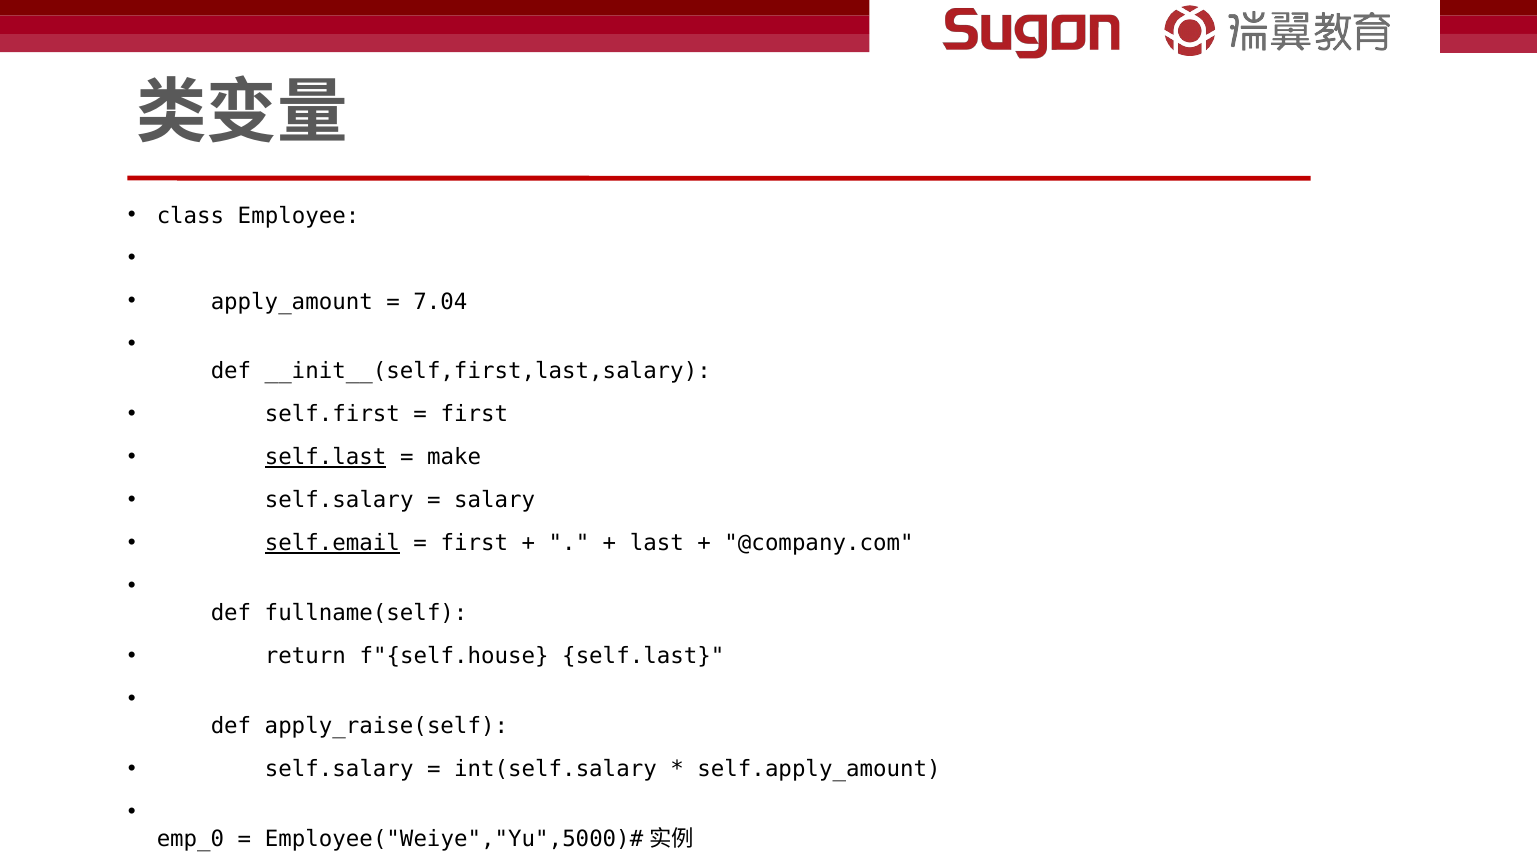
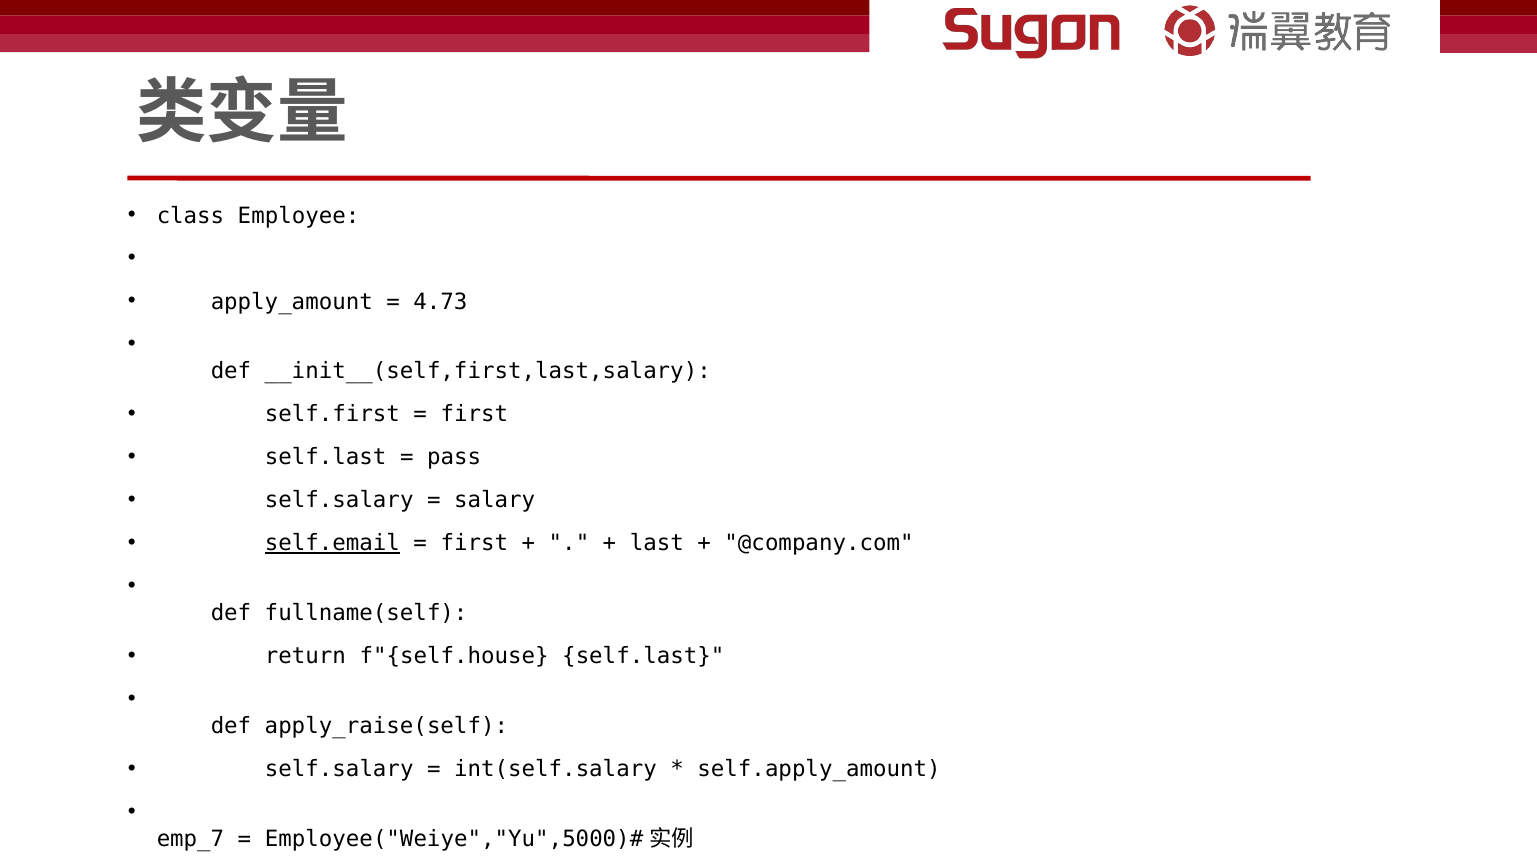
7.04: 7.04 -> 4.73
self.last at (326, 457) underline: present -> none
make: make -> pass
emp_0: emp_0 -> emp_7
